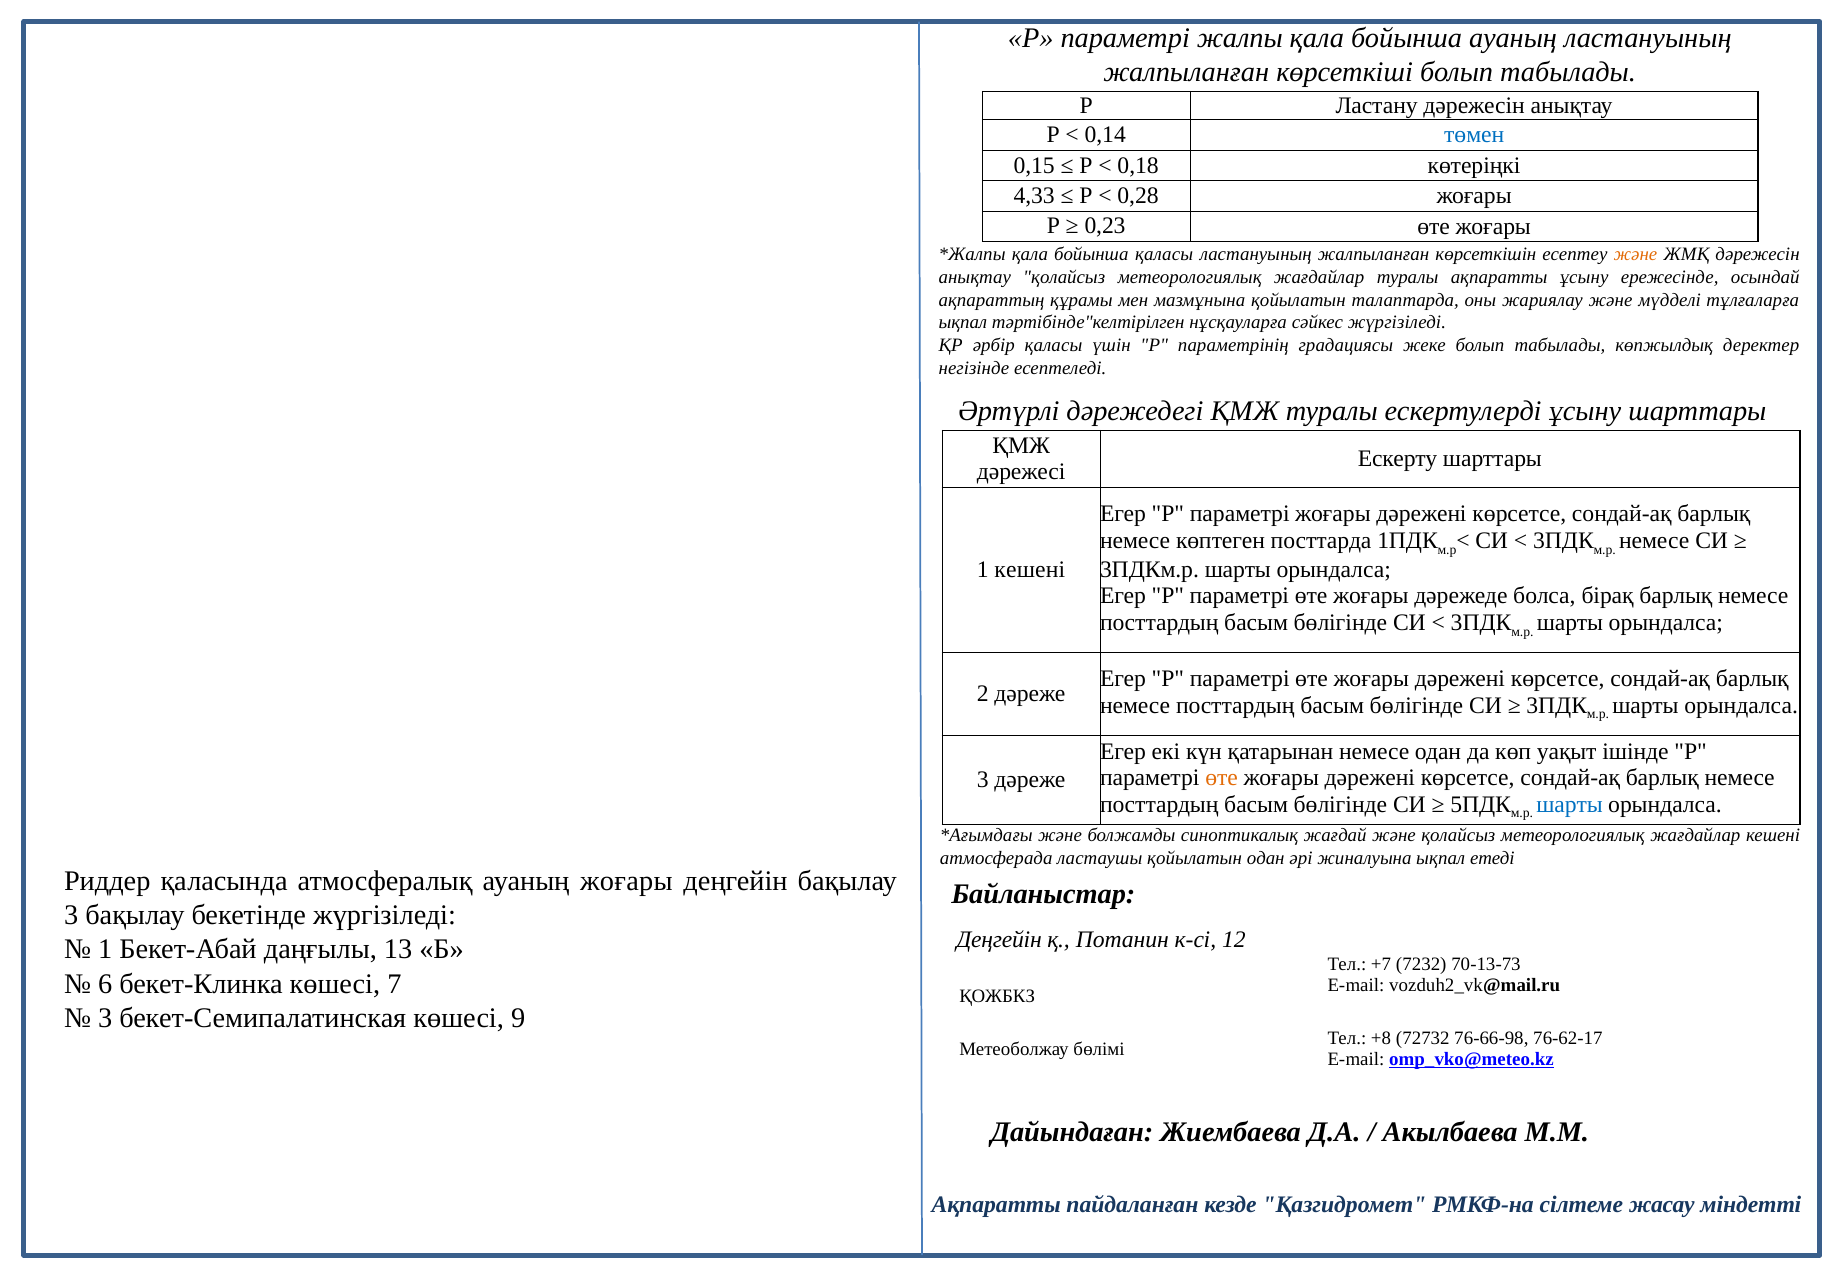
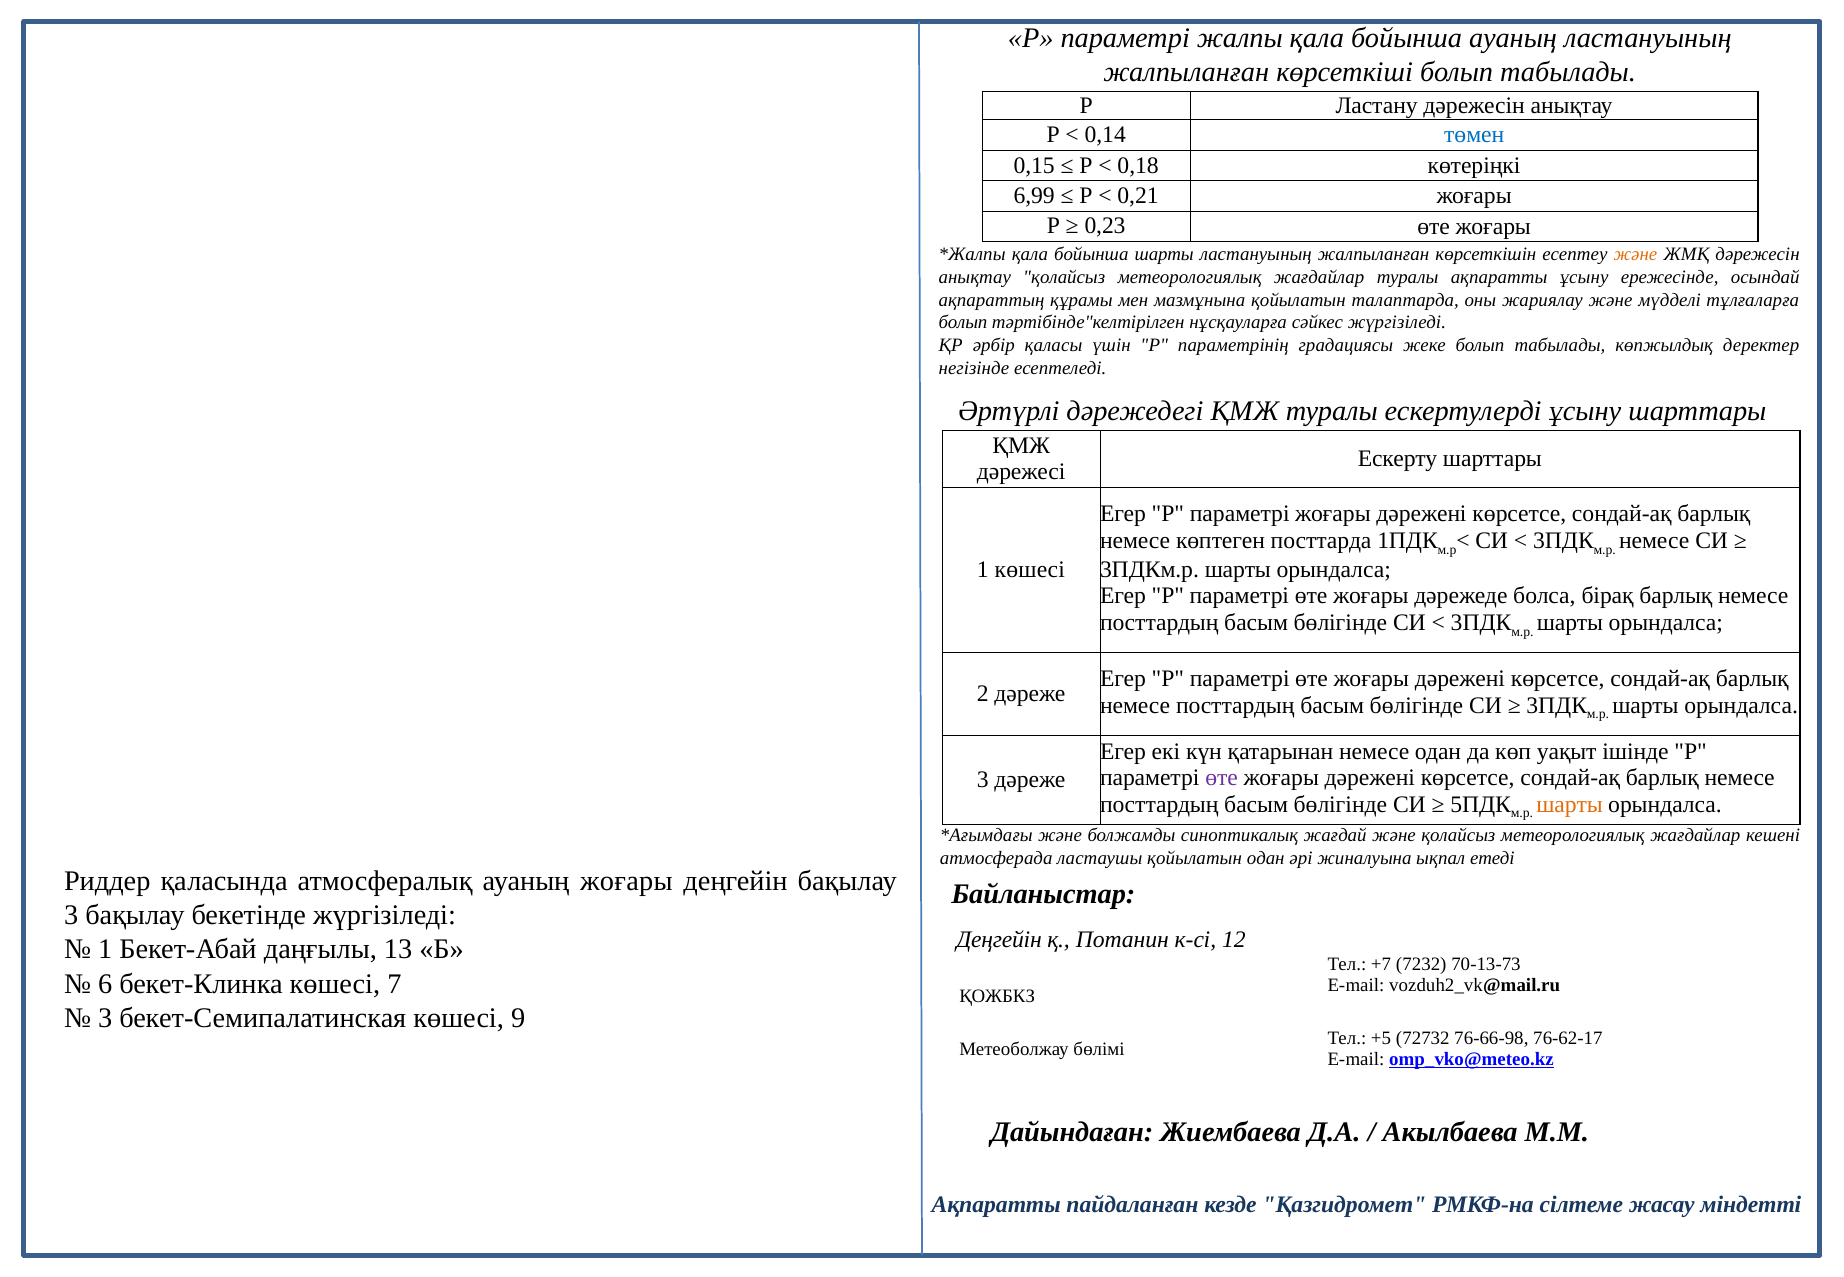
4,33: 4,33 -> 6,99
0,28: 0,28 -> 0,21
бойынша қаласы: қаласы -> шарты
ықпал at (963, 323): ықпал -> болып
1 кешені: кешені -> көшесі
өте at (1222, 778) colour: orange -> purple
шарты at (1570, 804) colour: blue -> orange
+8: +8 -> +5
